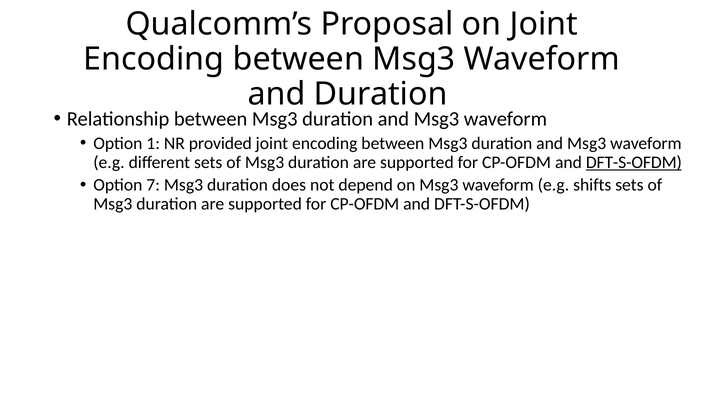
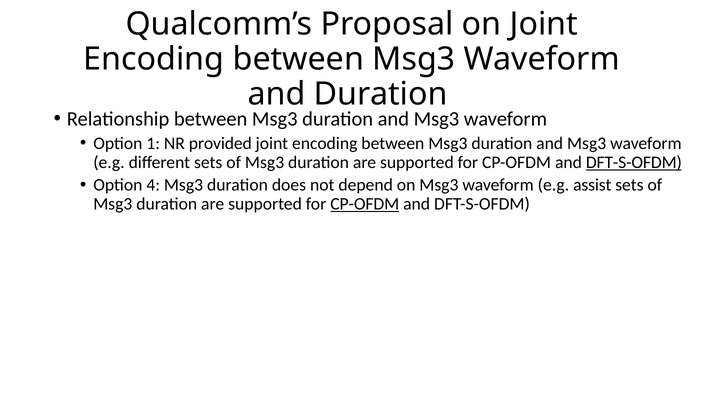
7: 7 -> 4
shifts: shifts -> assist
CP-OFDM at (365, 204) underline: none -> present
